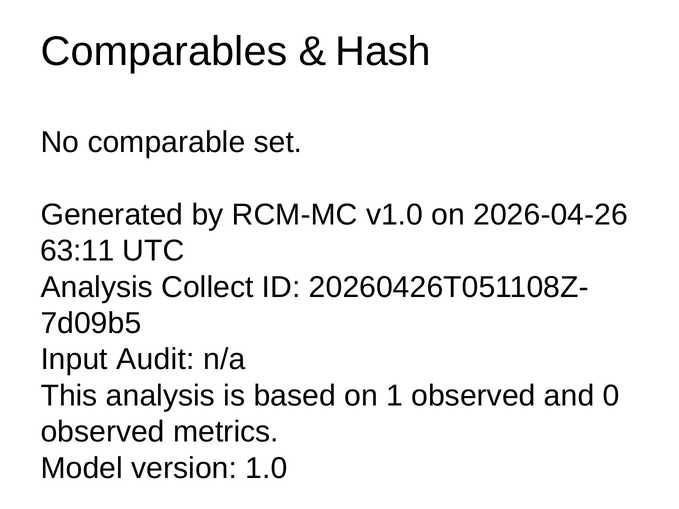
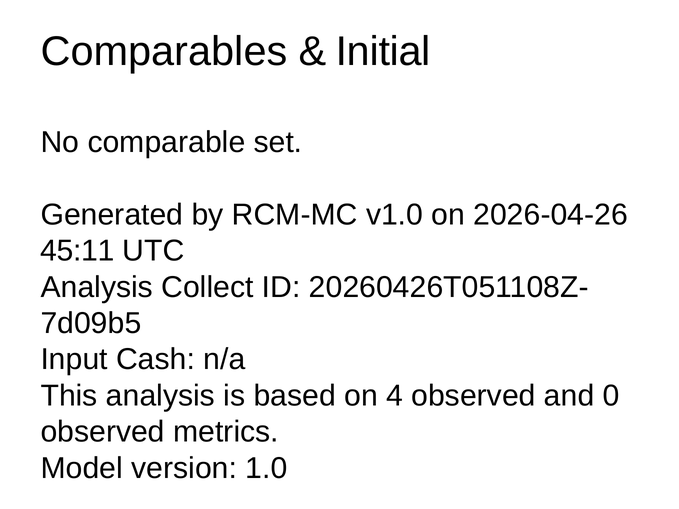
Hash: Hash -> Initial
63:11: 63:11 -> 45:11
Audit: Audit -> Cash
1: 1 -> 4
